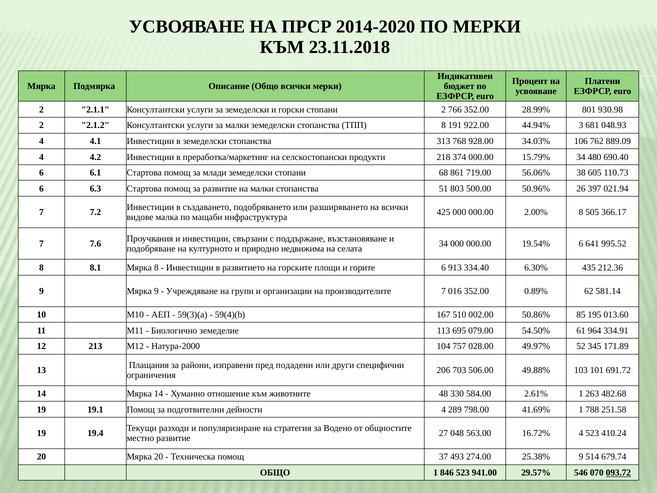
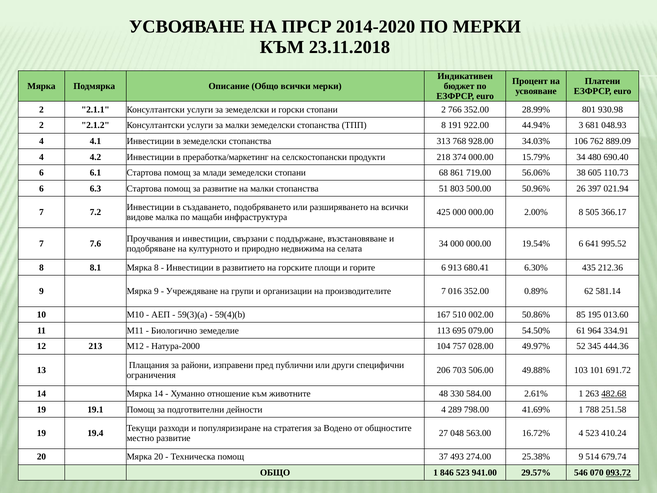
334.40: 334.40 -> 680.41
171.89: 171.89 -> 444.36
подадени: подадени -> публични
482.68 underline: none -> present
